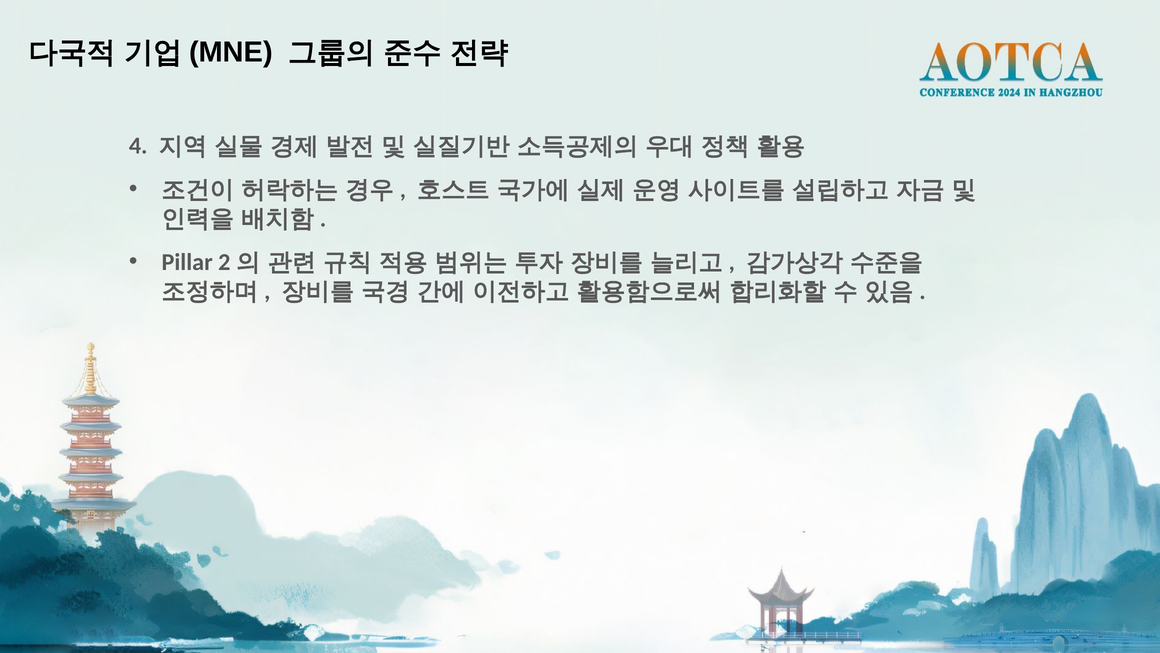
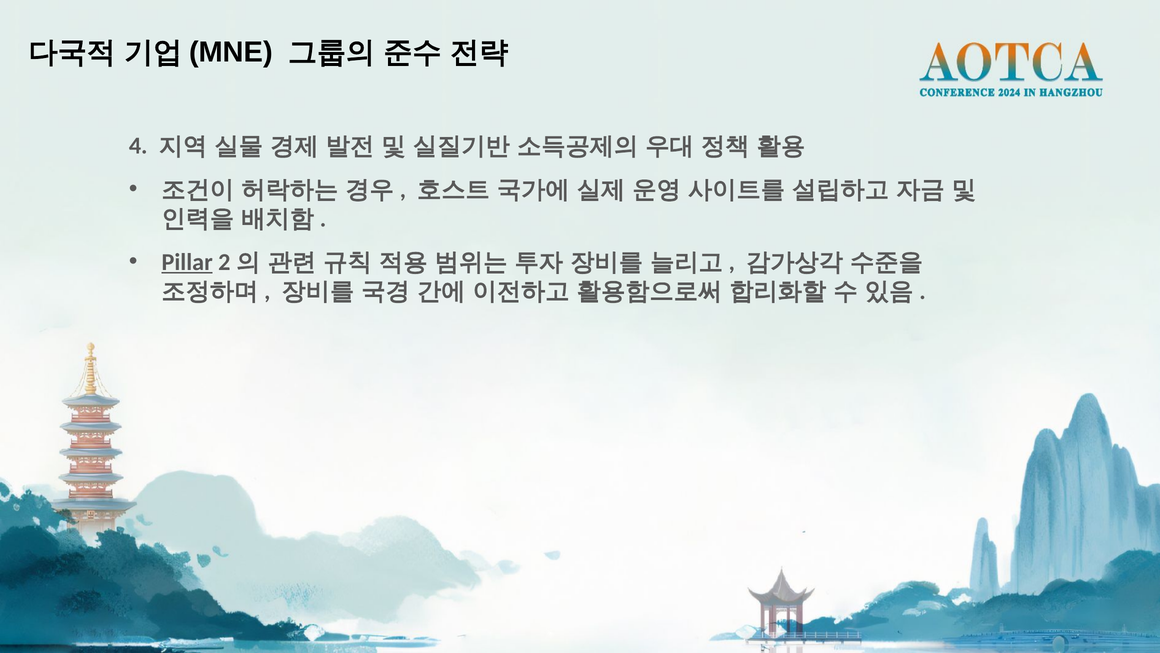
Pillar underline: none -> present
